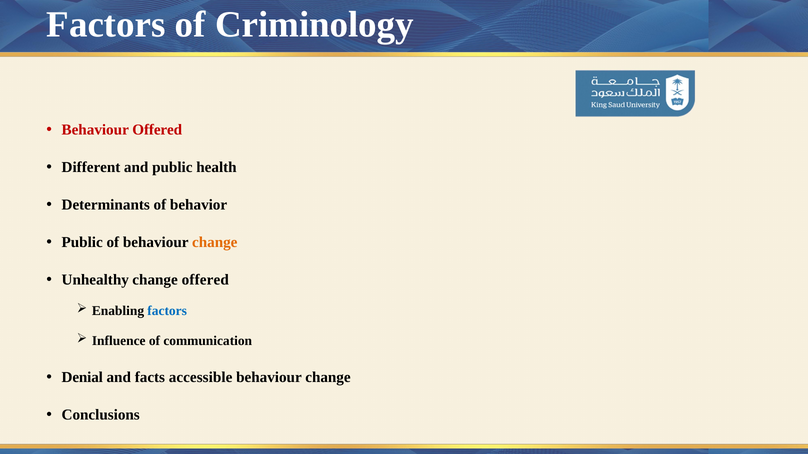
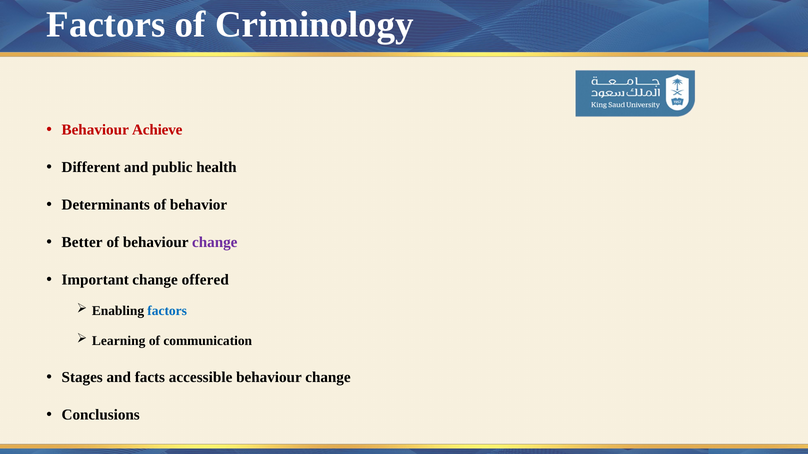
Behaviour Offered: Offered -> Achieve
Public at (82, 243): Public -> Better
change at (215, 243) colour: orange -> purple
Unhealthy: Unhealthy -> Important
Influence: Influence -> Learning
Denial: Denial -> Stages
